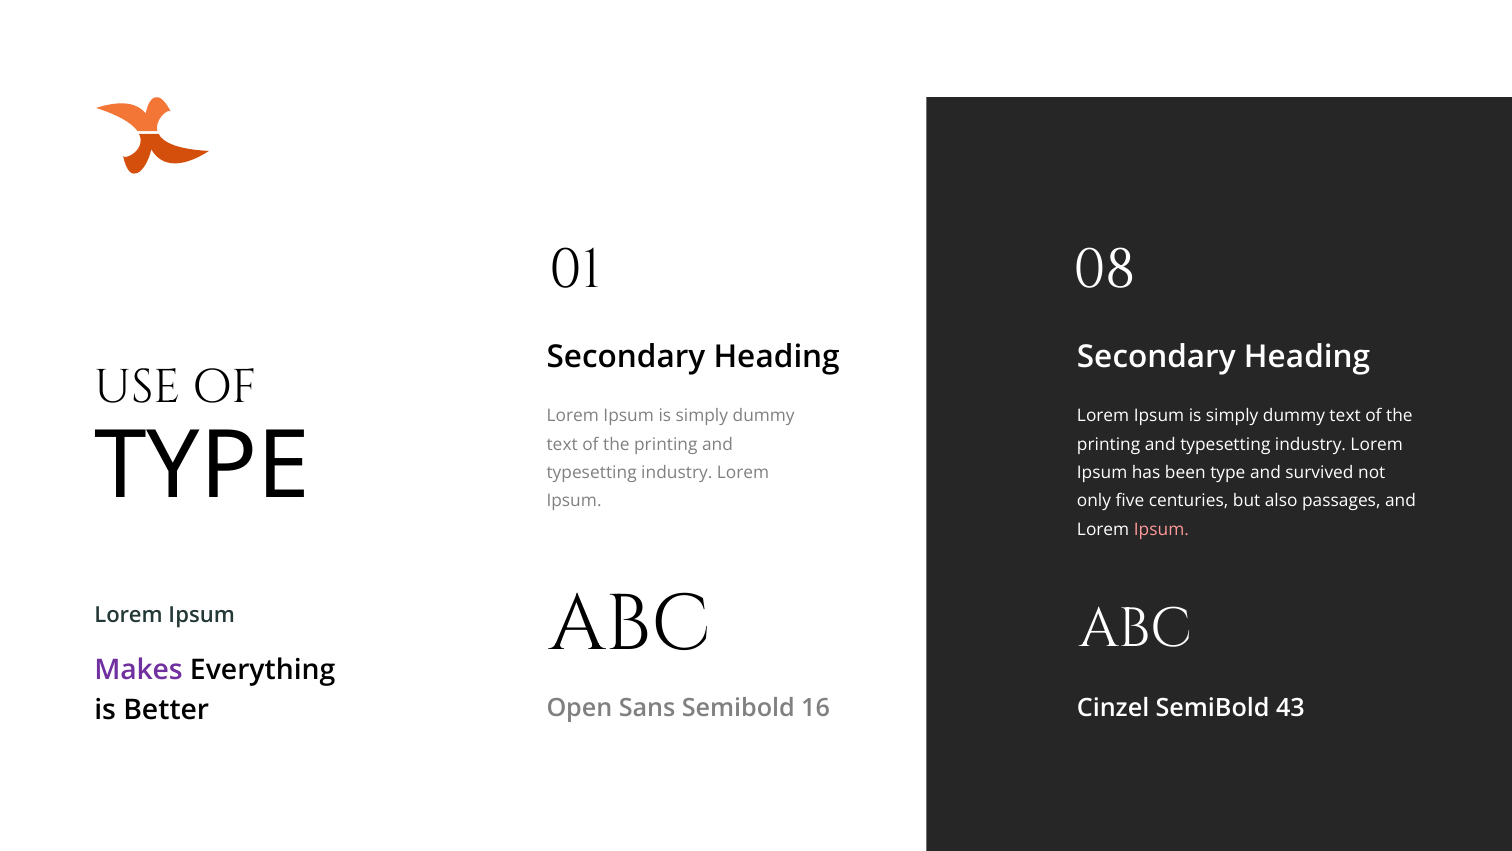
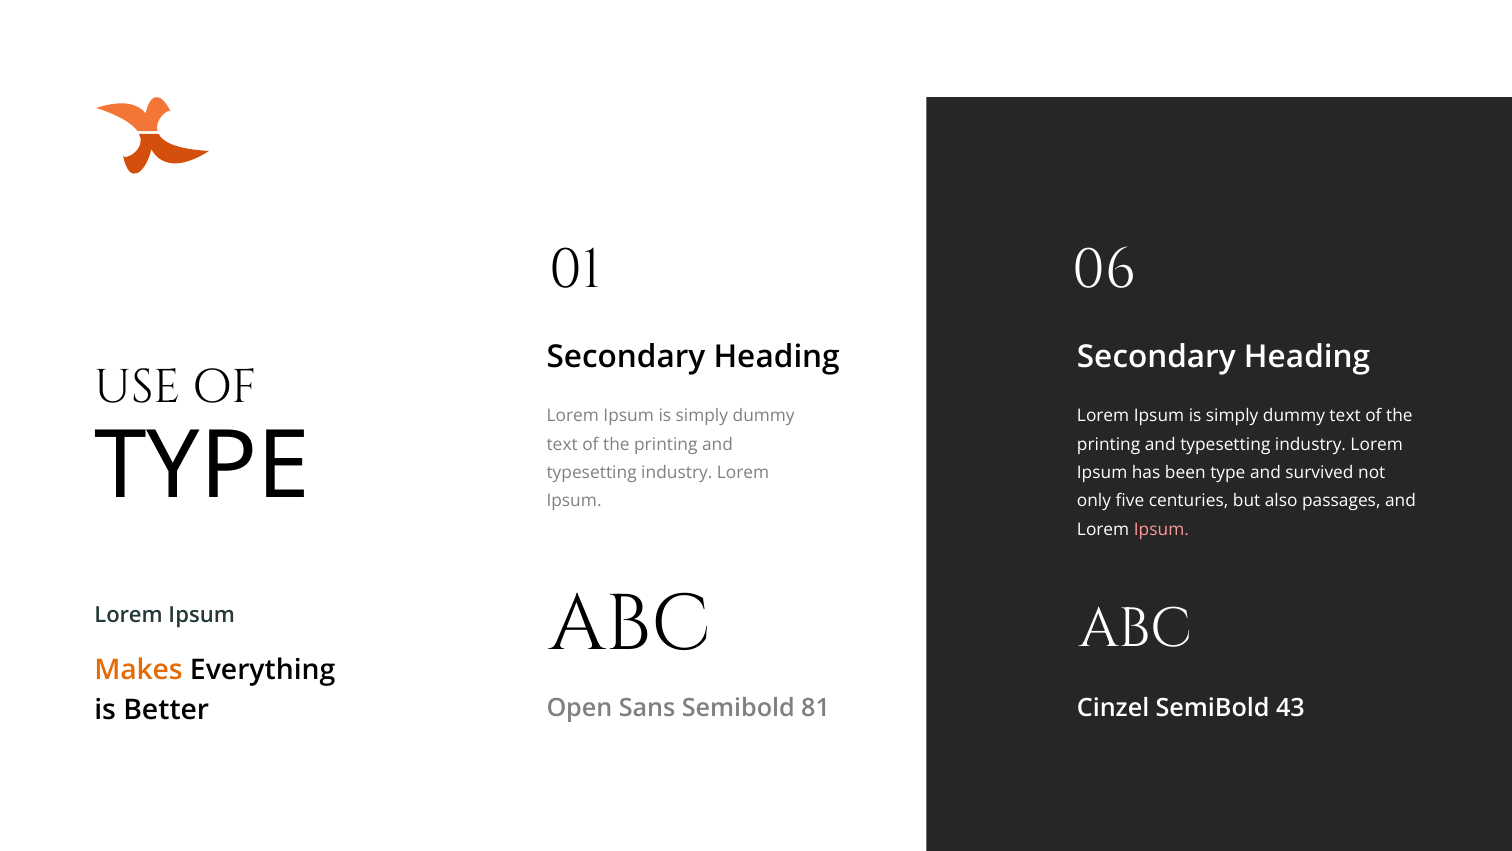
08: 08 -> 06
Makes colour: purple -> orange
16: 16 -> 81
